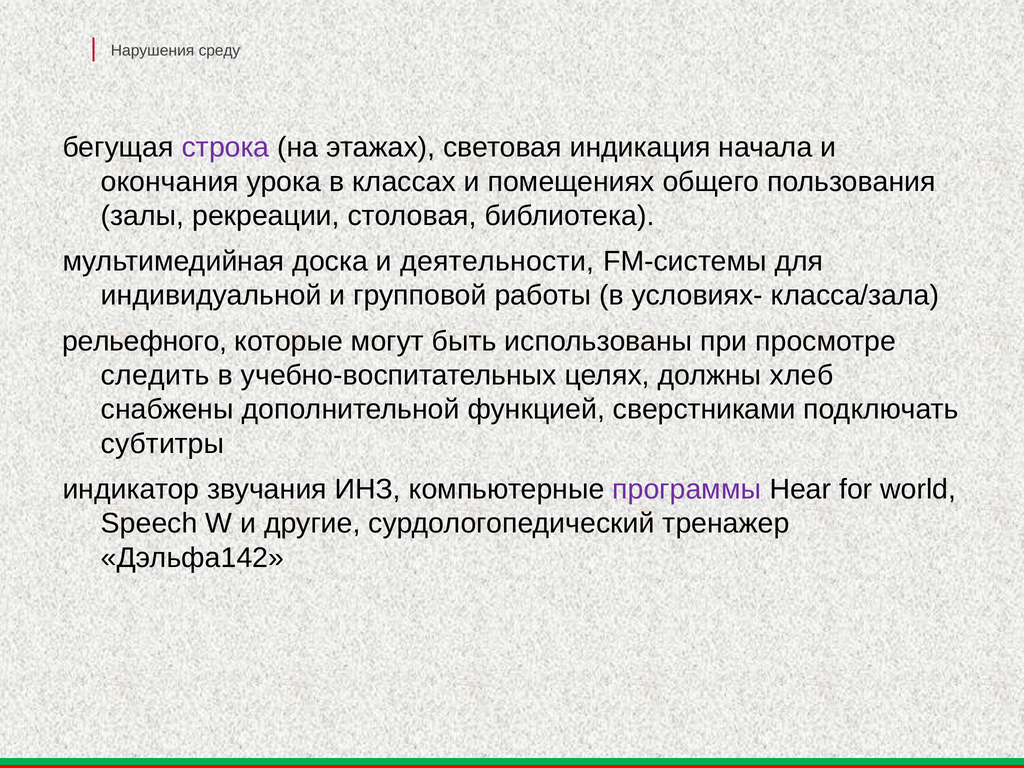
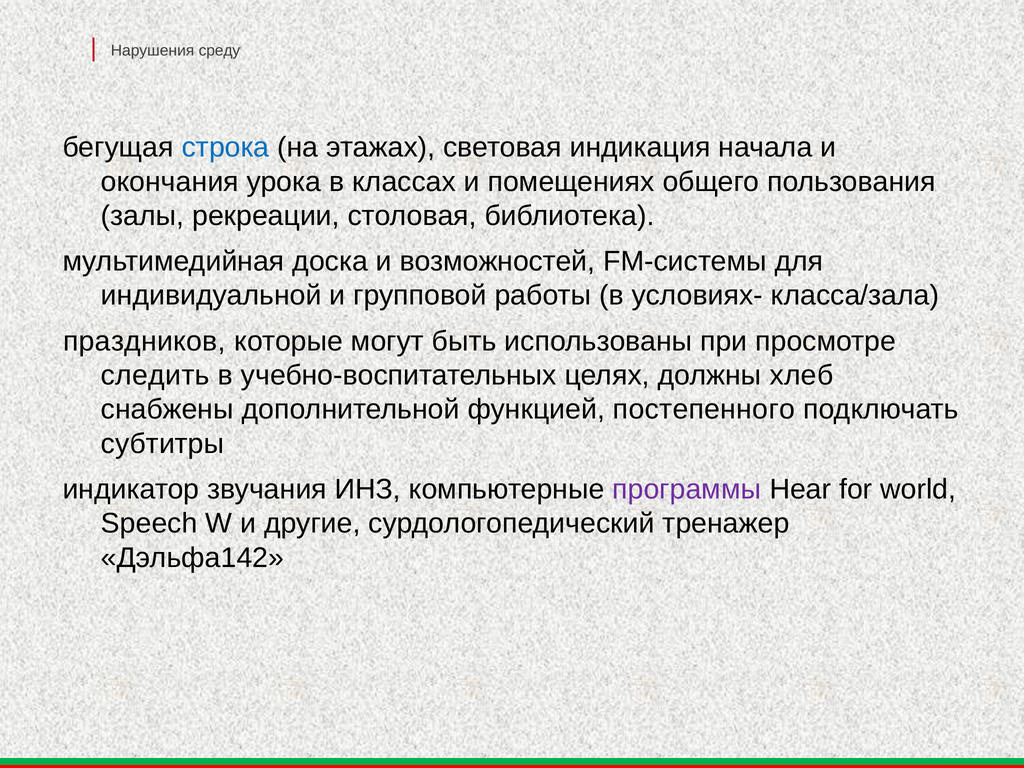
строка colour: purple -> blue
деятельности: деятельности -> возможностей
рельефного: рельефного -> праздников
сверстниками: сверстниками -> постепенного
